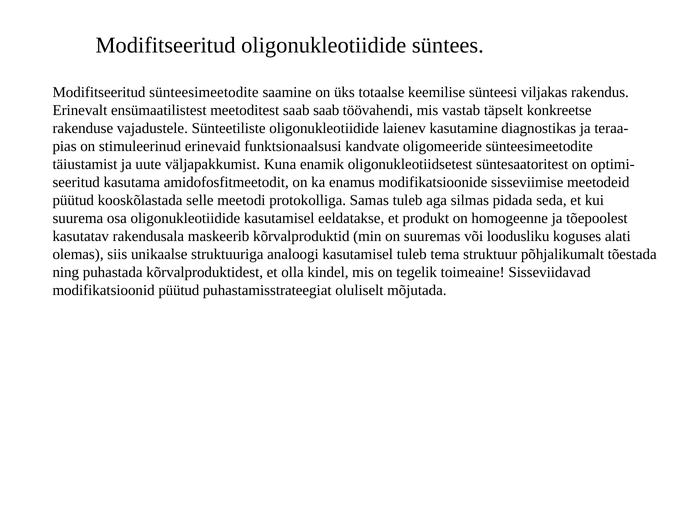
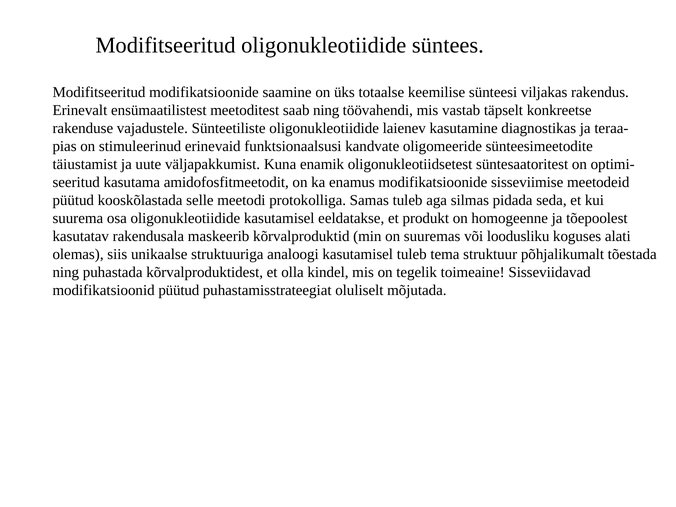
Modifitseeritud sünteesimeetodite: sünteesimeetodite -> modifikatsioonide
saab saab: saab -> ning
